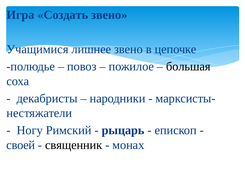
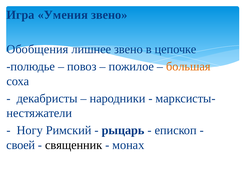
Создать: Создать -> Умения
Учащимися: Учащимися -> Обобщения
большая colour: black -> orange
